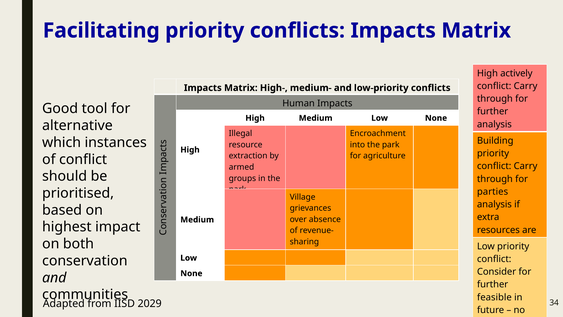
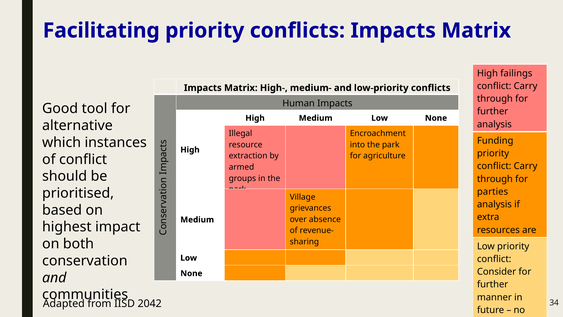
actively: actively -> failings
Building: Building -> Funding
feasible: feasible -> manner
2029: 2029 -> 2042
